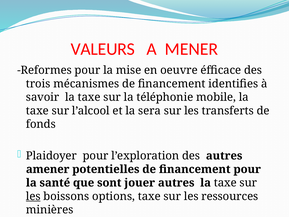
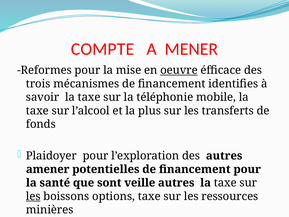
VALEURS: VALEURS -> COMPTE
oeuvre underline: none -> present
sera: sera -> plus
jouer: jouer -> veille
